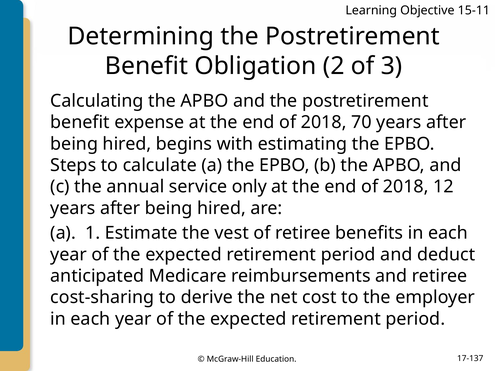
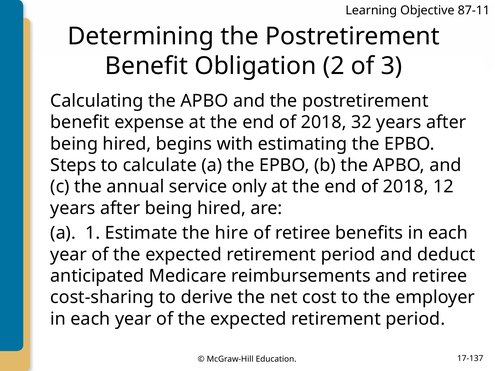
15-11: 15-11 -> 87-11
70: 70 -> 32
vest: vest -> hire
